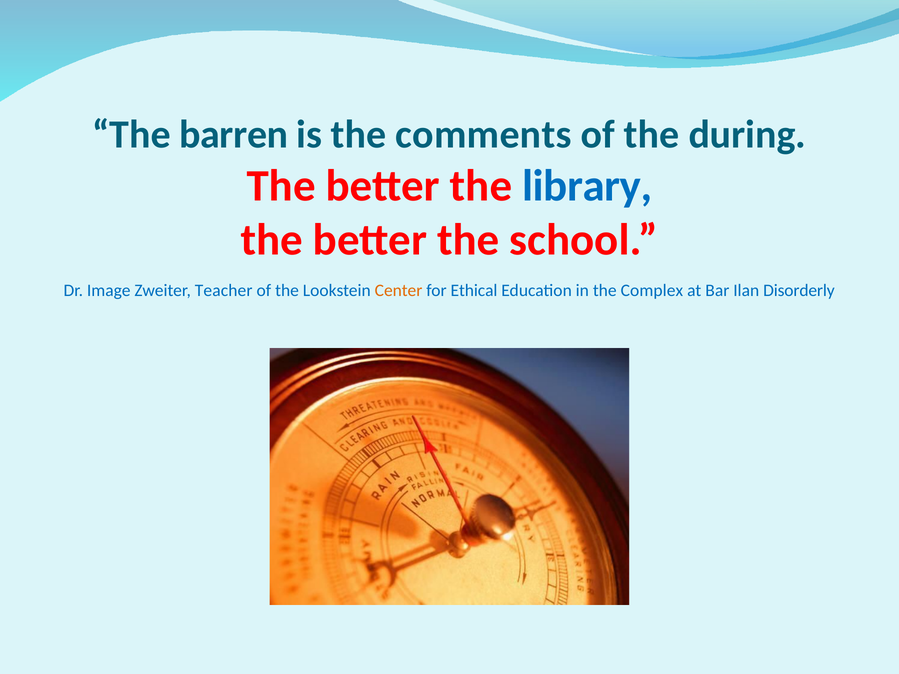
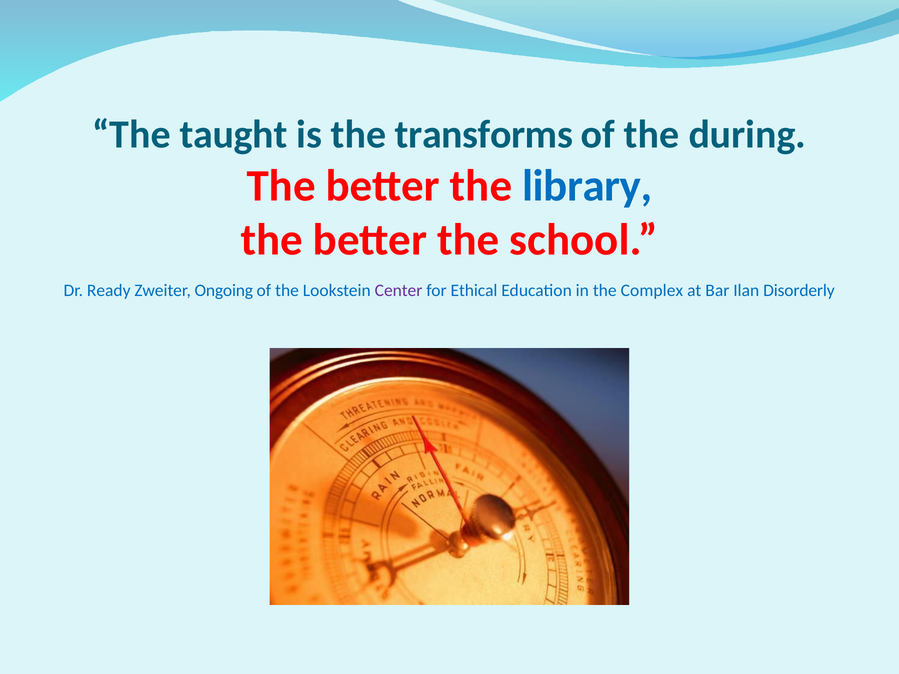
barren: barren -> taught
comments: comments -> transforms
Image: Image -> Ready
Teacher: Teacher -> Ongoing
Center colour: orange -> purple
